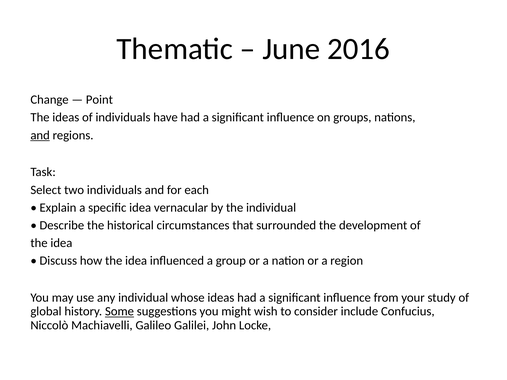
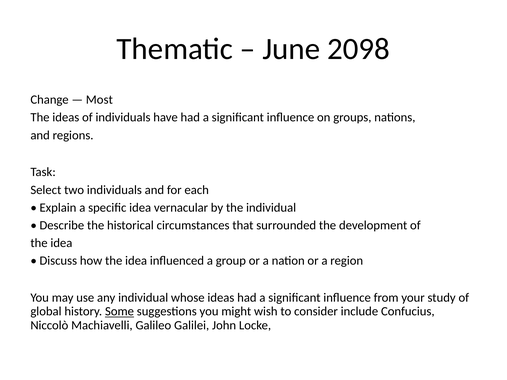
2016: 2016 -> 2098
Point: Point -> Most
and at (40, 135) underline: present -> none
